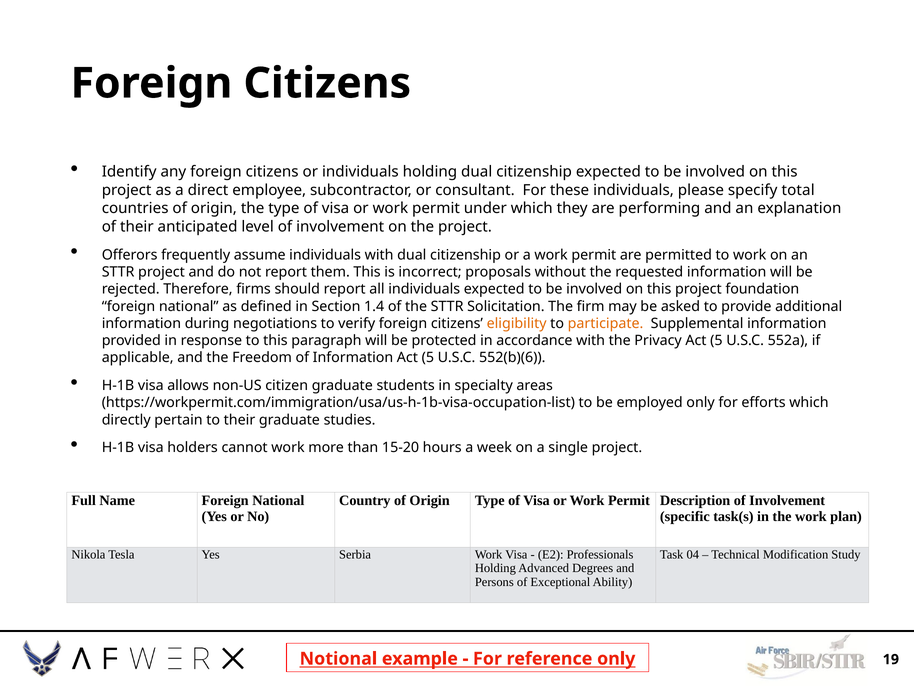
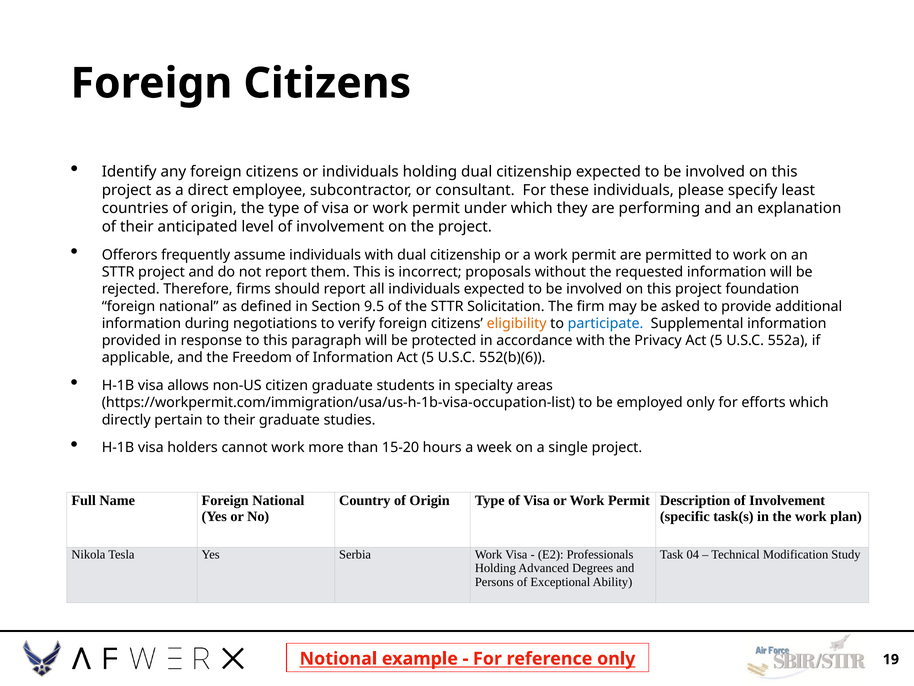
total: total -> least
1.4: 1.4 -> 9.5
participate colour: orange -> blue
